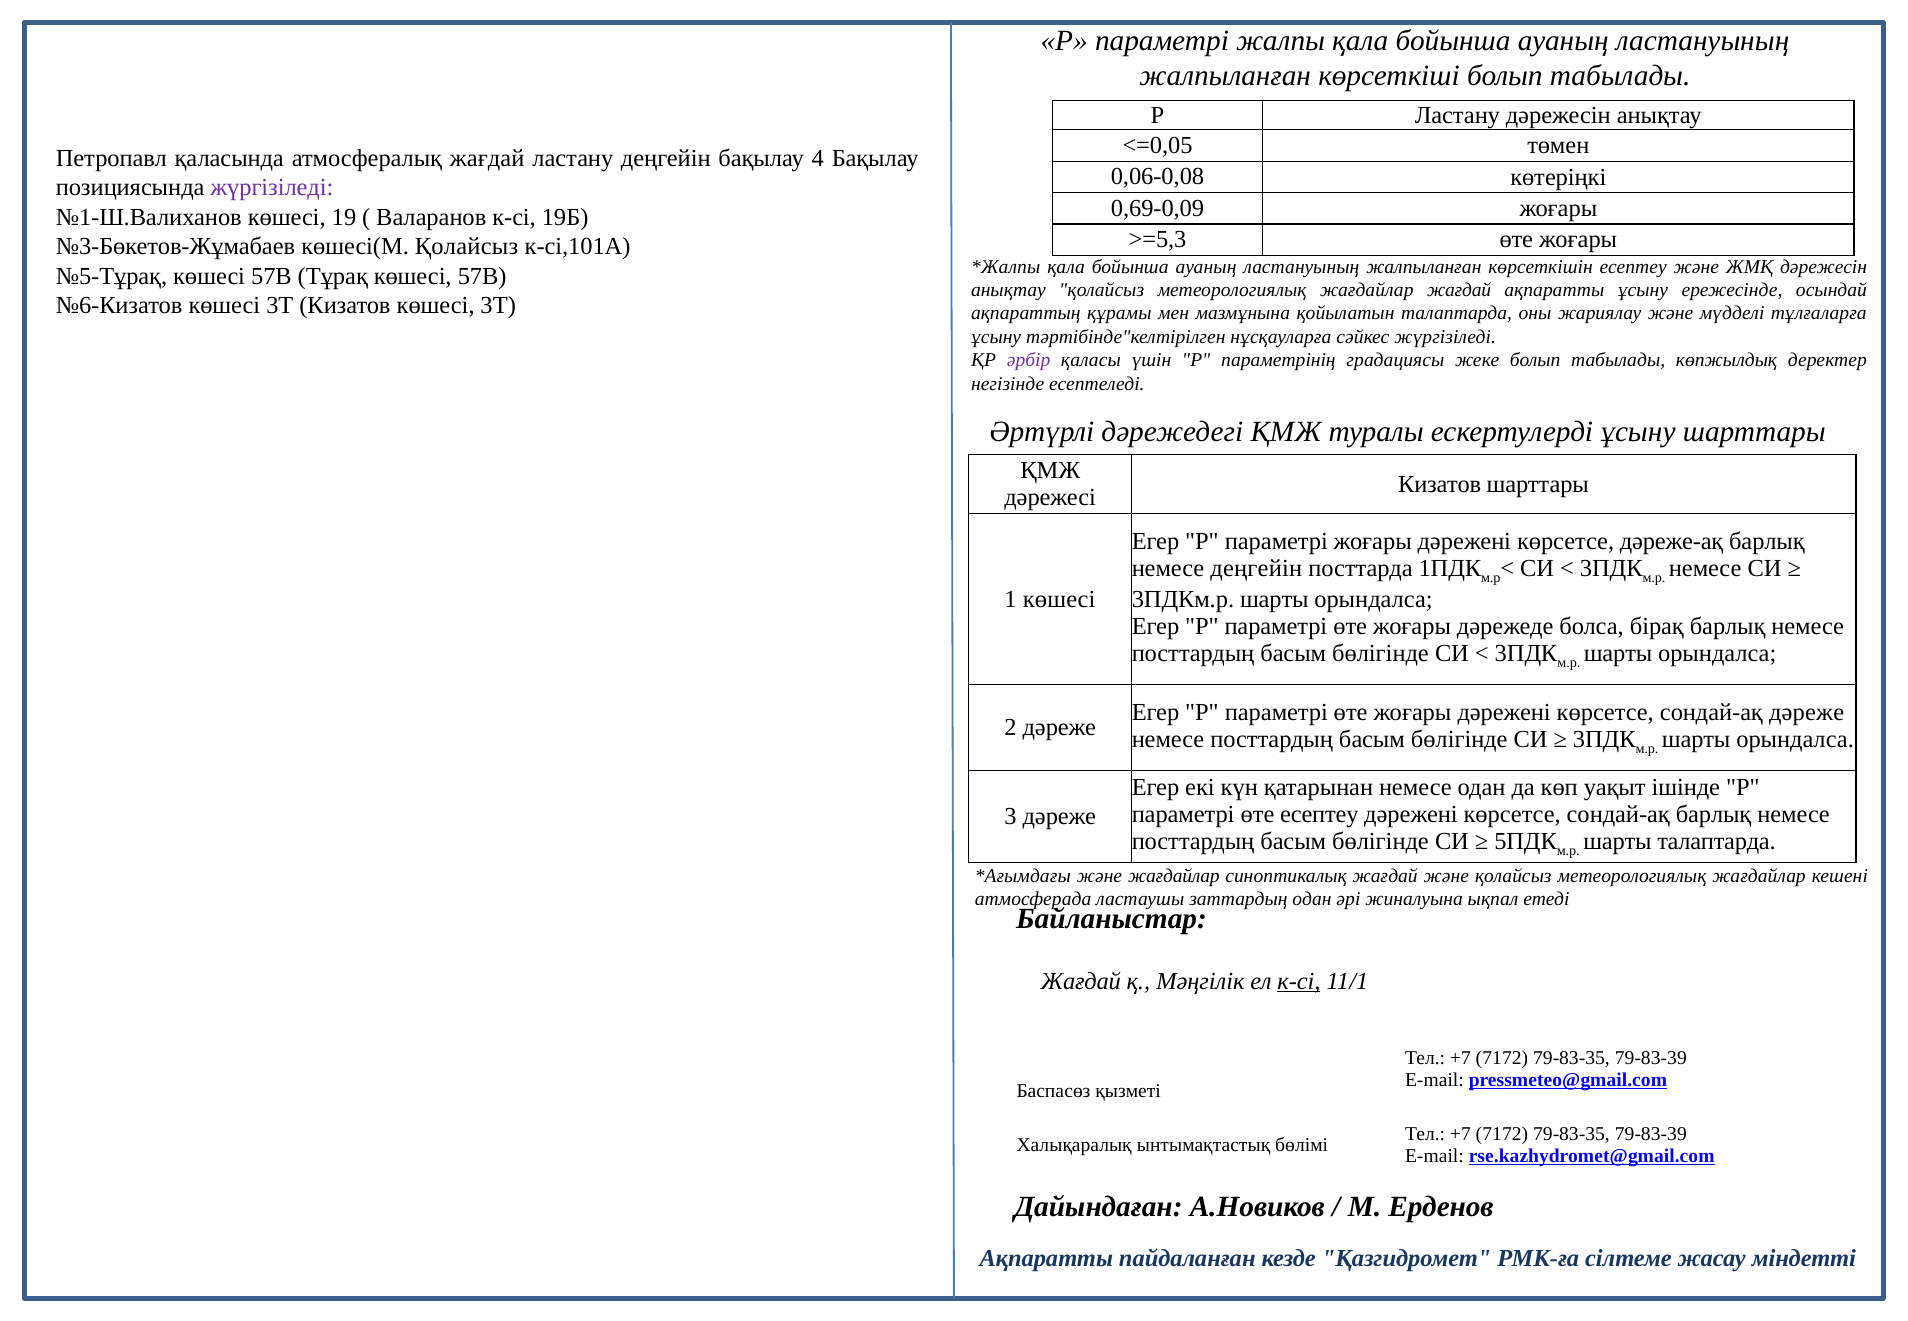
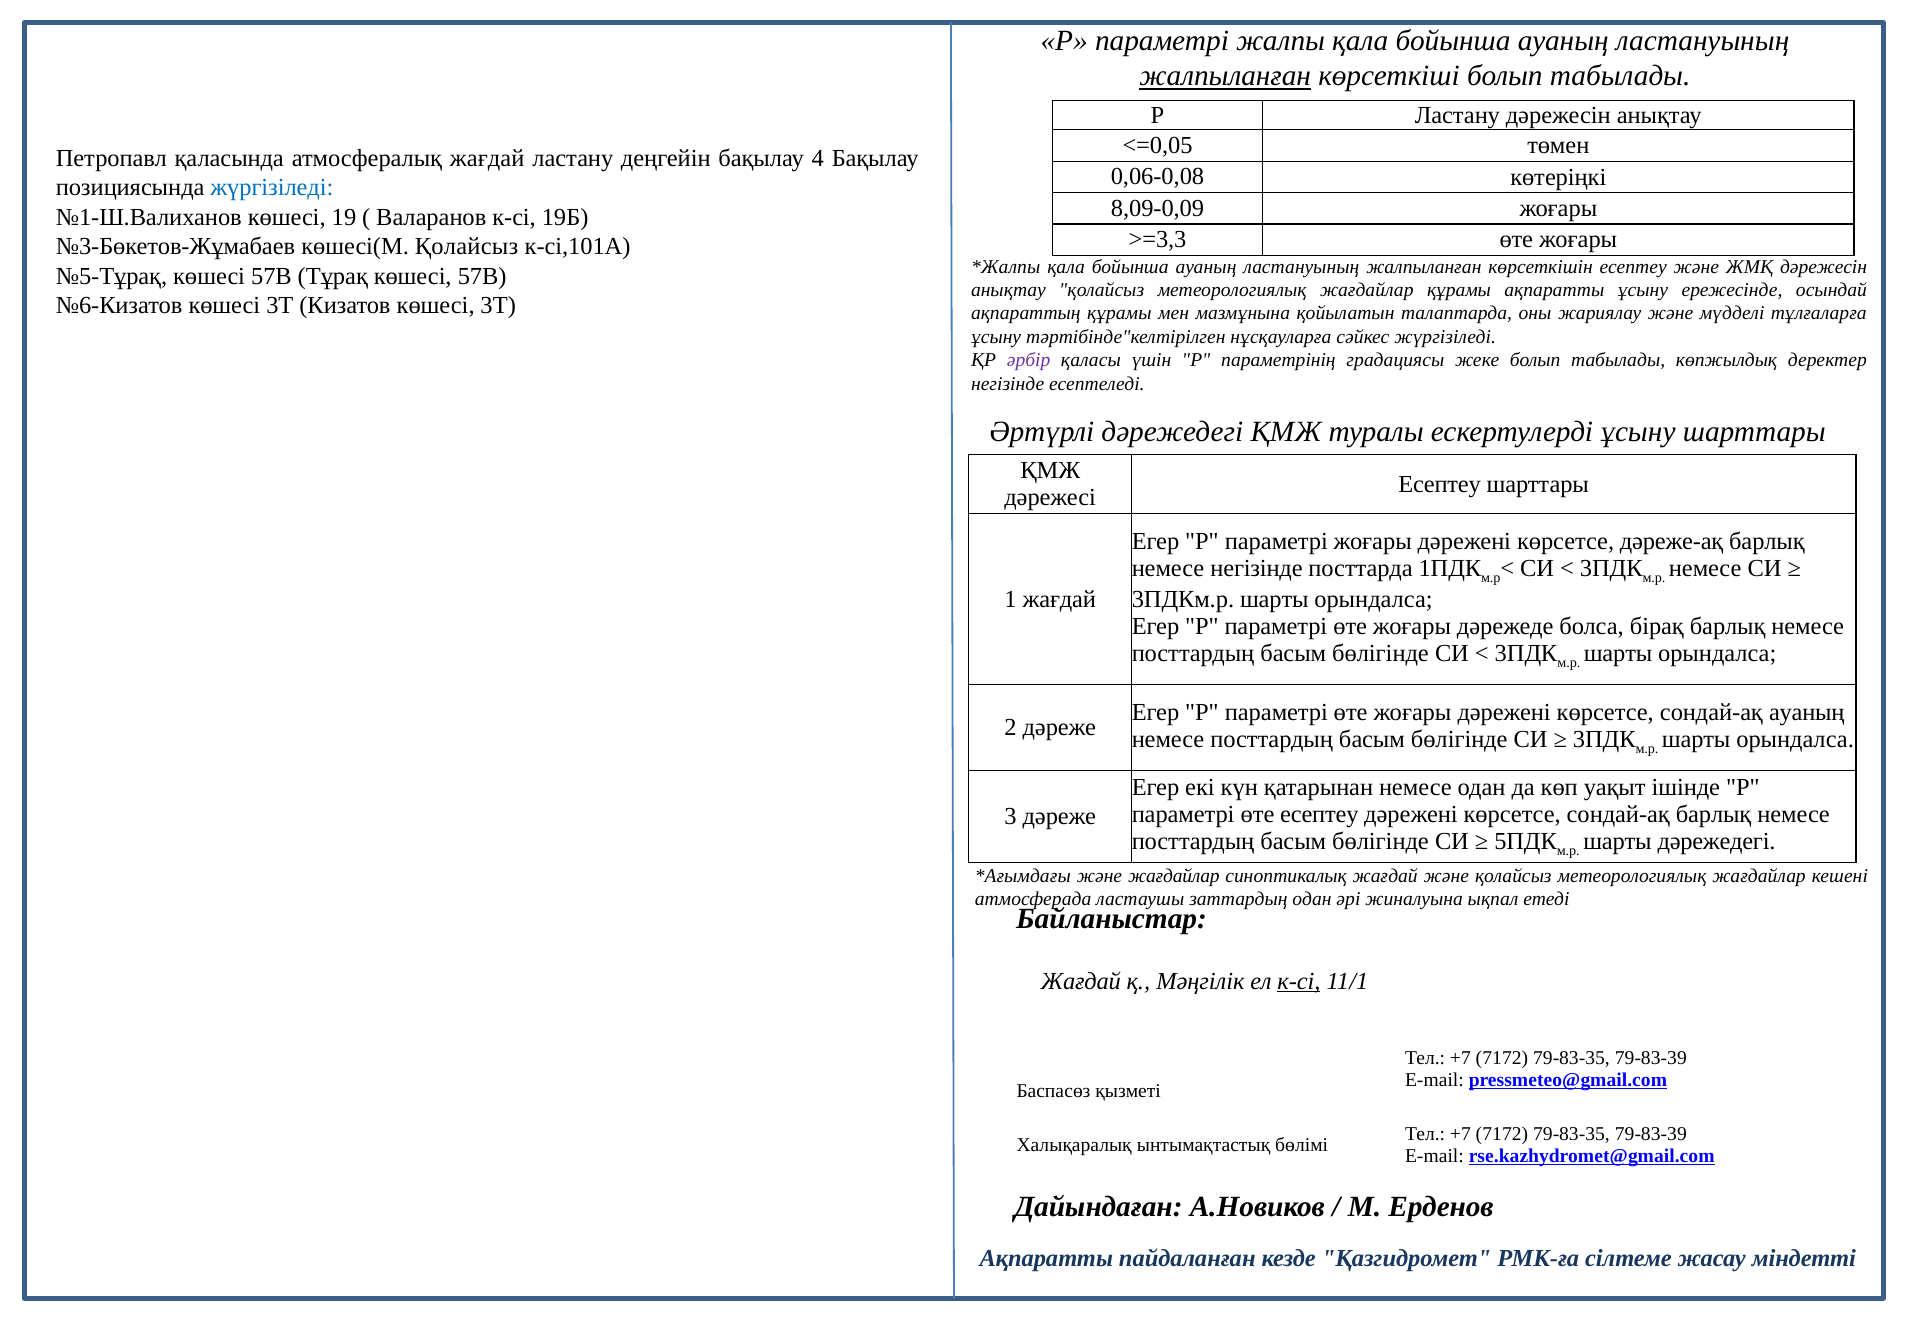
жалпыланған at (1225, 76) underline: none -> present
жүргізіледі at (272, 188) colour: purple -> blue
0,69-0,09: 0,69-0,09 -> 8,09-0,09
>=5,3: >=5,3 -> >=3,3
жағдайлар жағдай: жағдай -> құрамы
Кизатов at (1440, 484): Кизатов -> Есептеу
немесе деңгейін: деңгейін -> негізінде
1 көшесі: көшесі -> жағдай
сондай-ақ дәреже: дәреже -> ауаның
шарты талаптарда: талаптарда -> дәрежедегі
